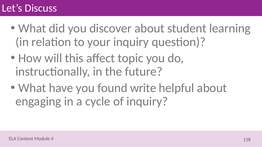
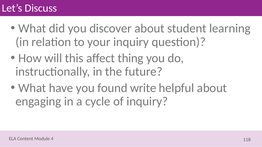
topic: topic -> thing
